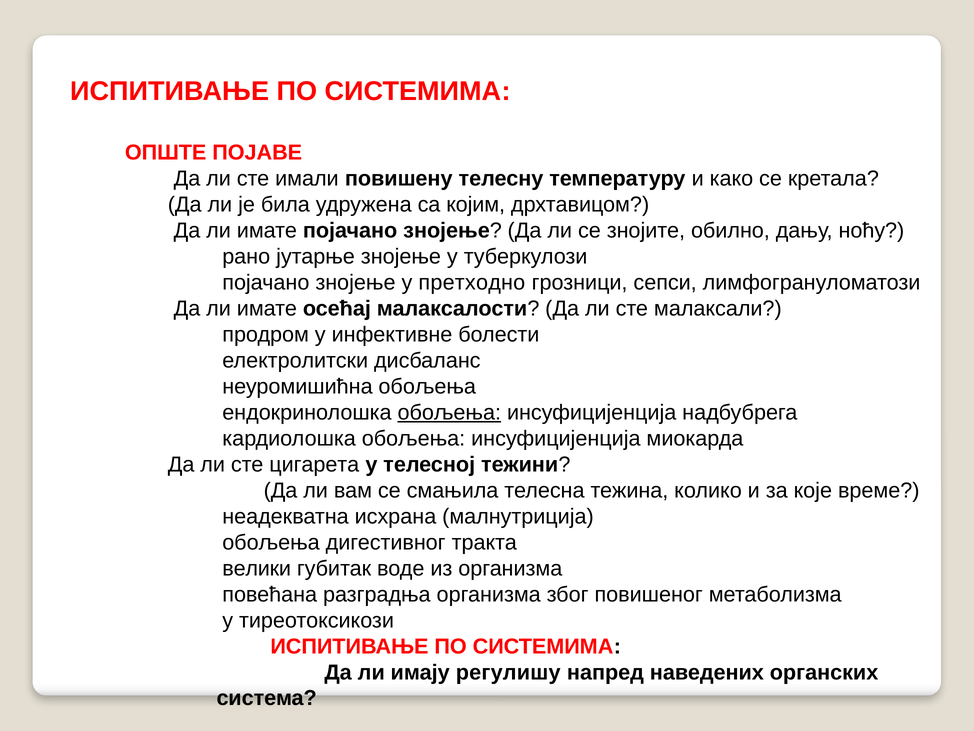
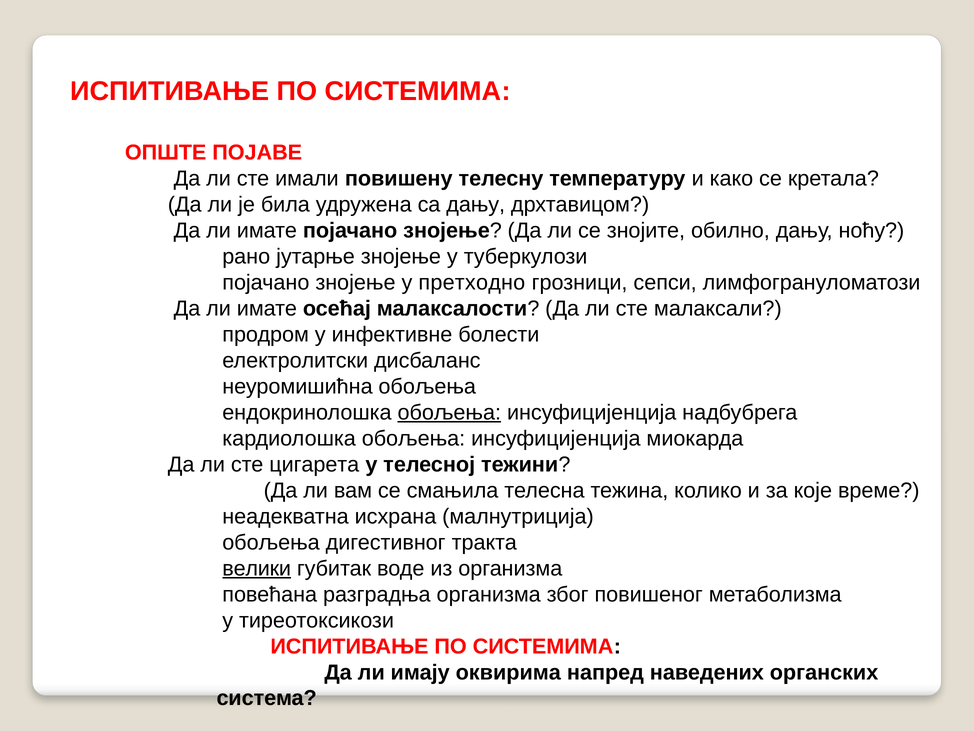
са којим: којим -> дању
велики underline: none -> present
регулишу: регулишу -> оквирима
